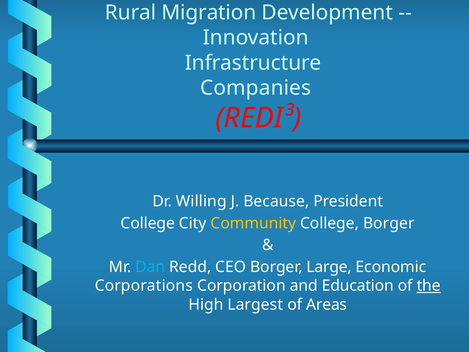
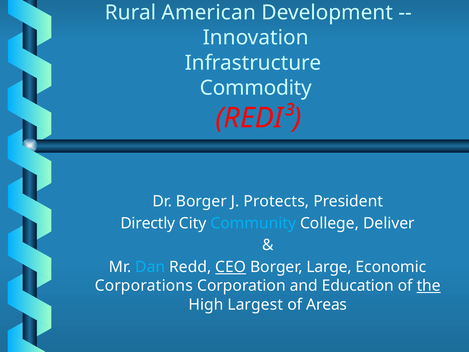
Migration: Migration -> American
Companies: Companies -> Commodity
Dr Willing: Willing -> Borger
Because: Because -> Protects
College at (148, 223): College -> Directly
Community colour: yellow -> light blue
College Borger: Borger -> Deliver
CEO underline: none -> present
